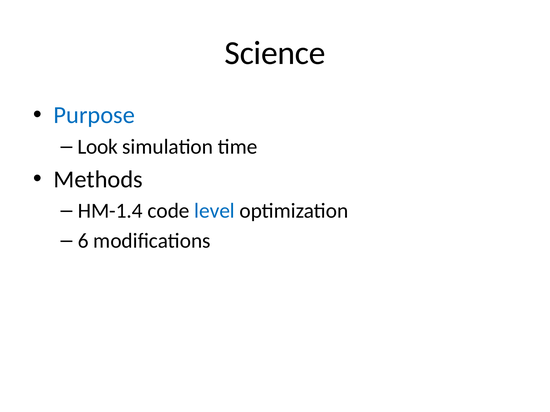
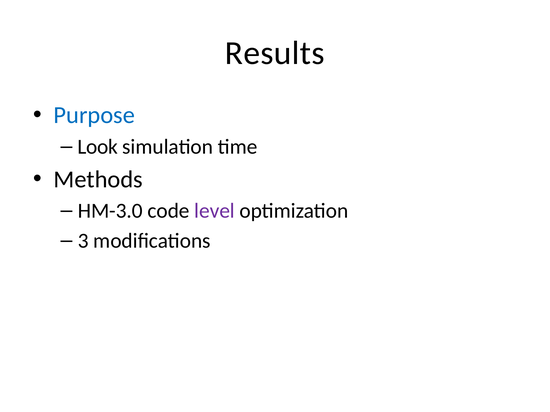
Science: Science -> Results
HM-1.4: HM-1.4 -> HM-3.0
level colour: blue -> purple
6: 6 -> 3
